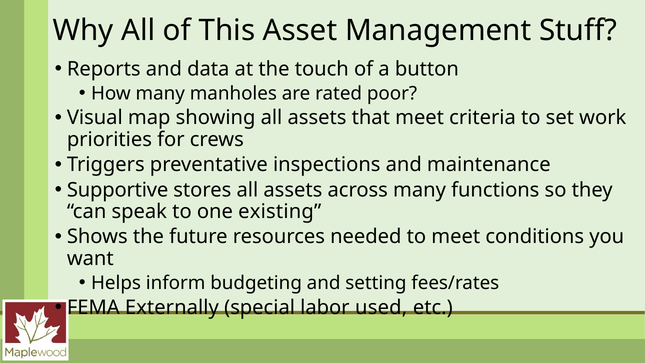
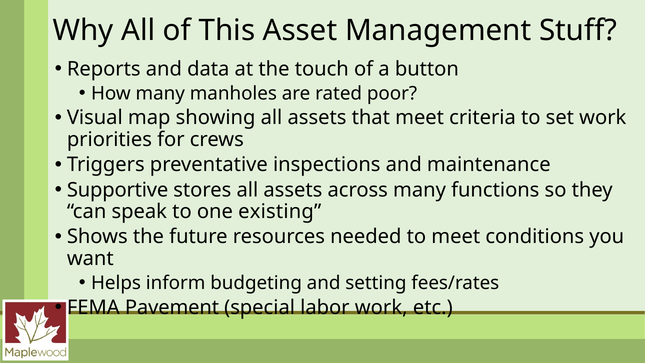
Externally: Externally -> Pavement
labor used: used -> work
